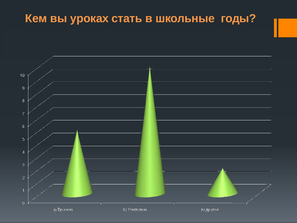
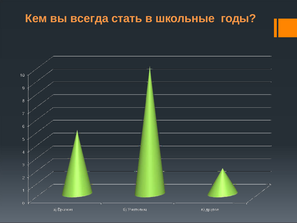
уроках: уроках -> всегда
